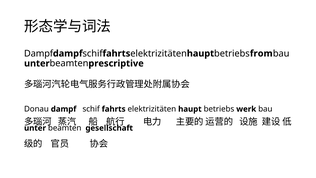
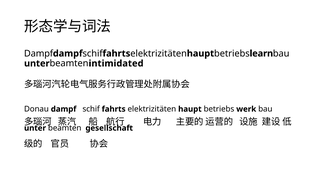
from: from -> learn
prescriptive: prescriptive -> intimidated
